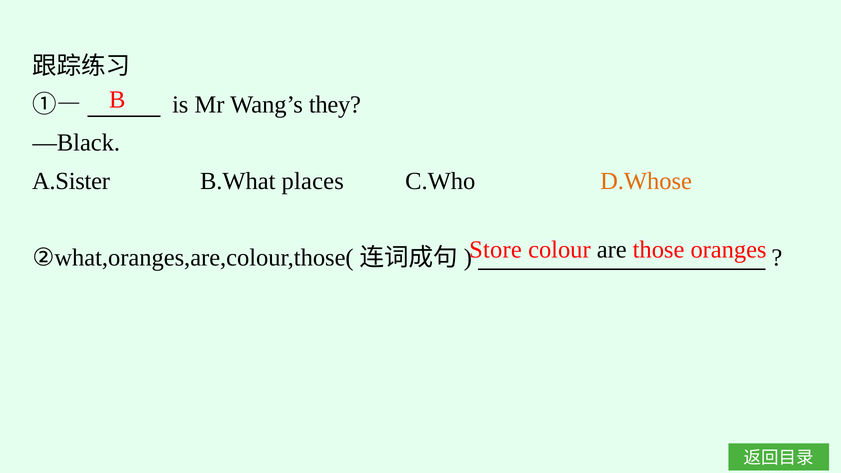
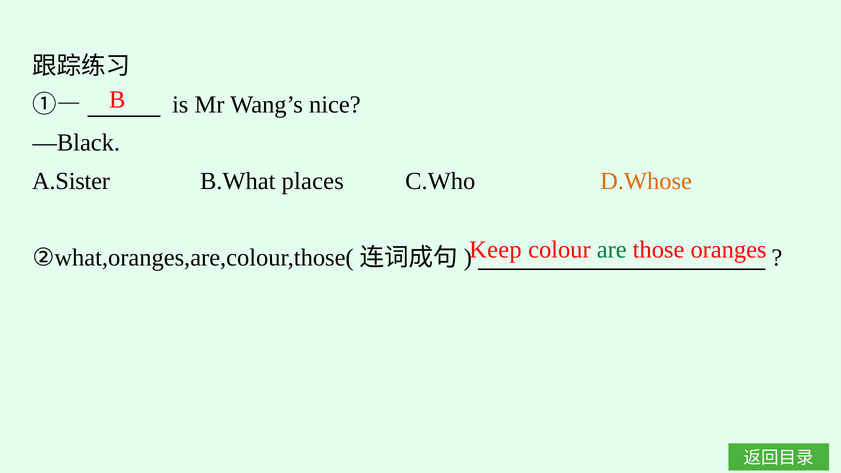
they: they -> nice
Store: Store -> Keep
are colour: black -> green
